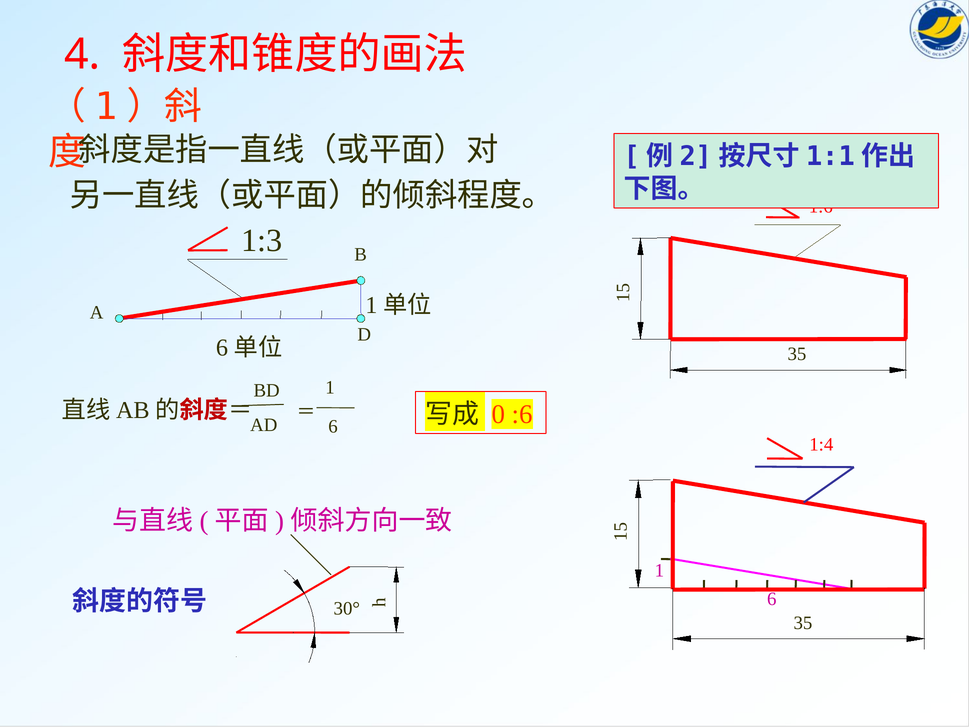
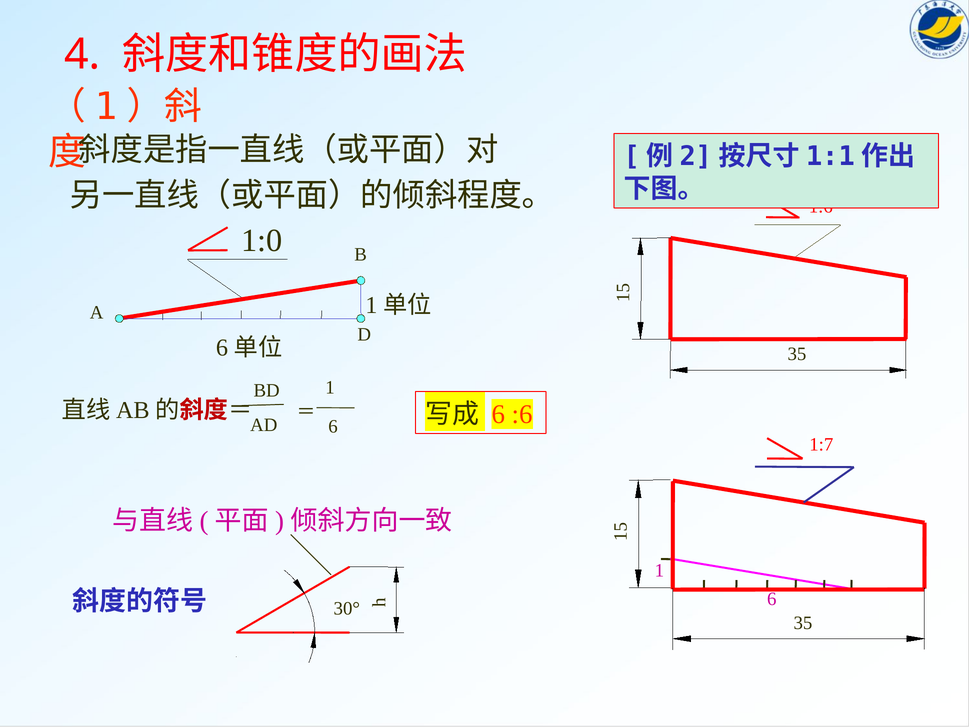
1:3: 1:3 -> 1:0
0 at (498, 414): 0 -> 6
1:4: 1:4 -> 1:7
